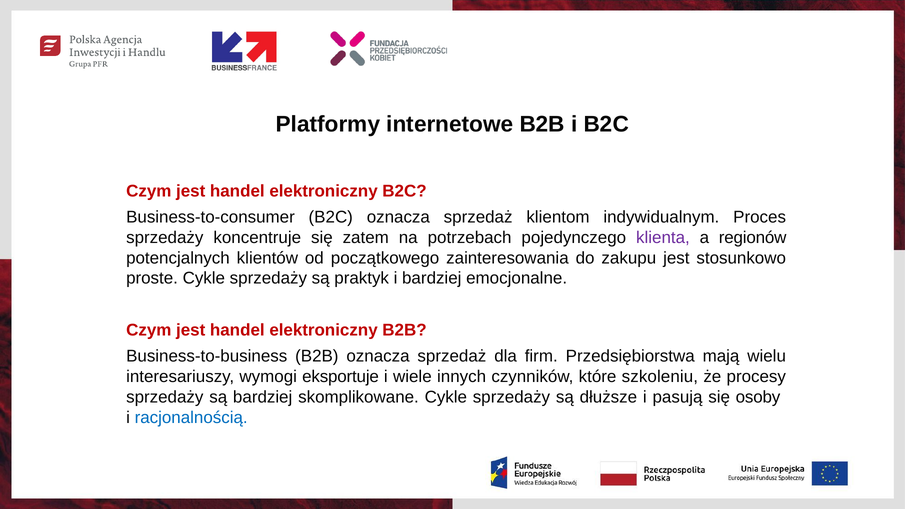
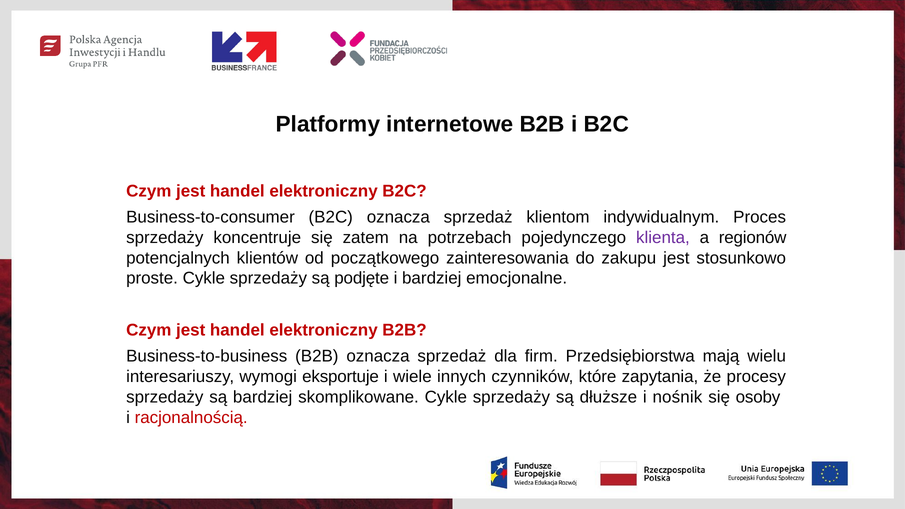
praktyk: praktyk -> podjęte
szkoleniu: szkoleniu -> zapytania
pasują: pasują -> nośnik
racjonalnością colour: blue -> red
